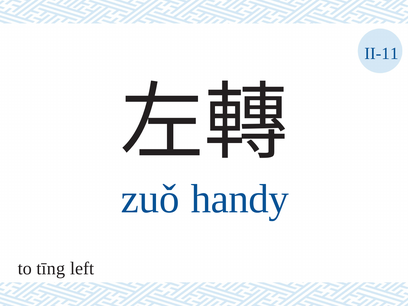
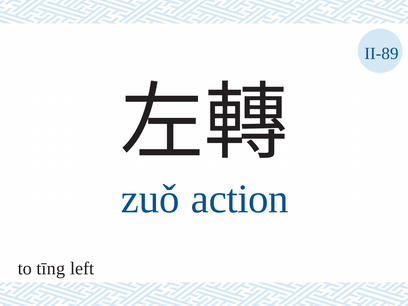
II-11: II-11 -> II-89
handy: handy -> action
